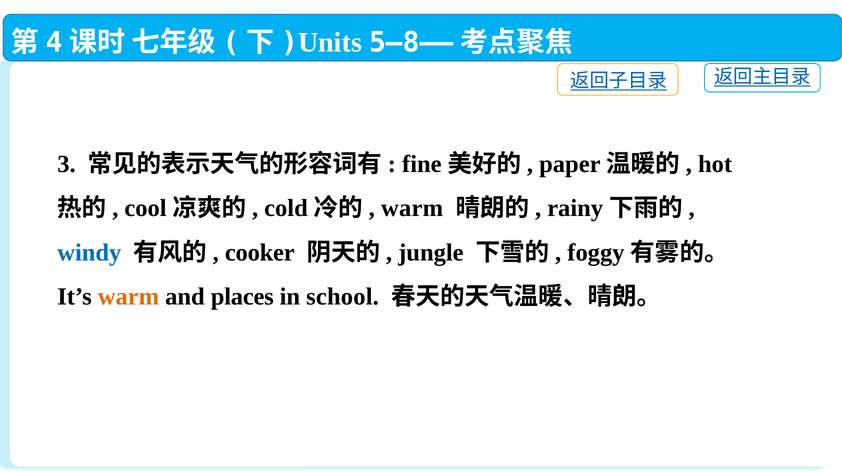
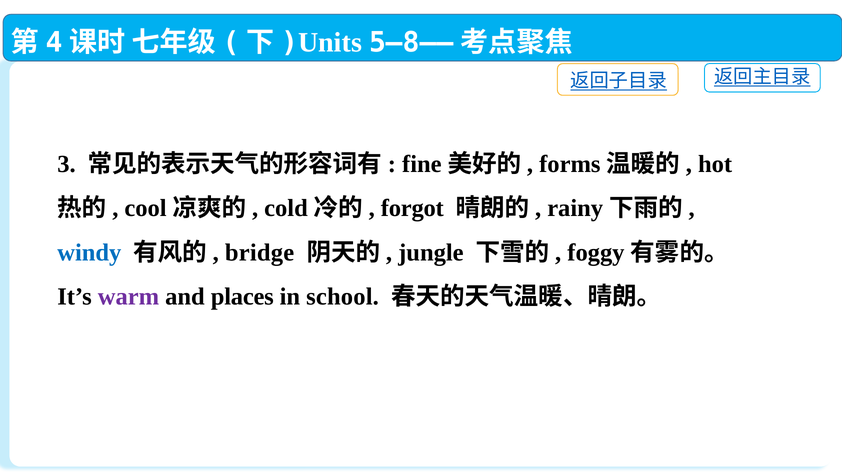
paper: paper -> forms
warm at (412, 208): warm -> forgot
cooker: cooker -> bridge
warm at (128, 297) colour: orange -> purple
